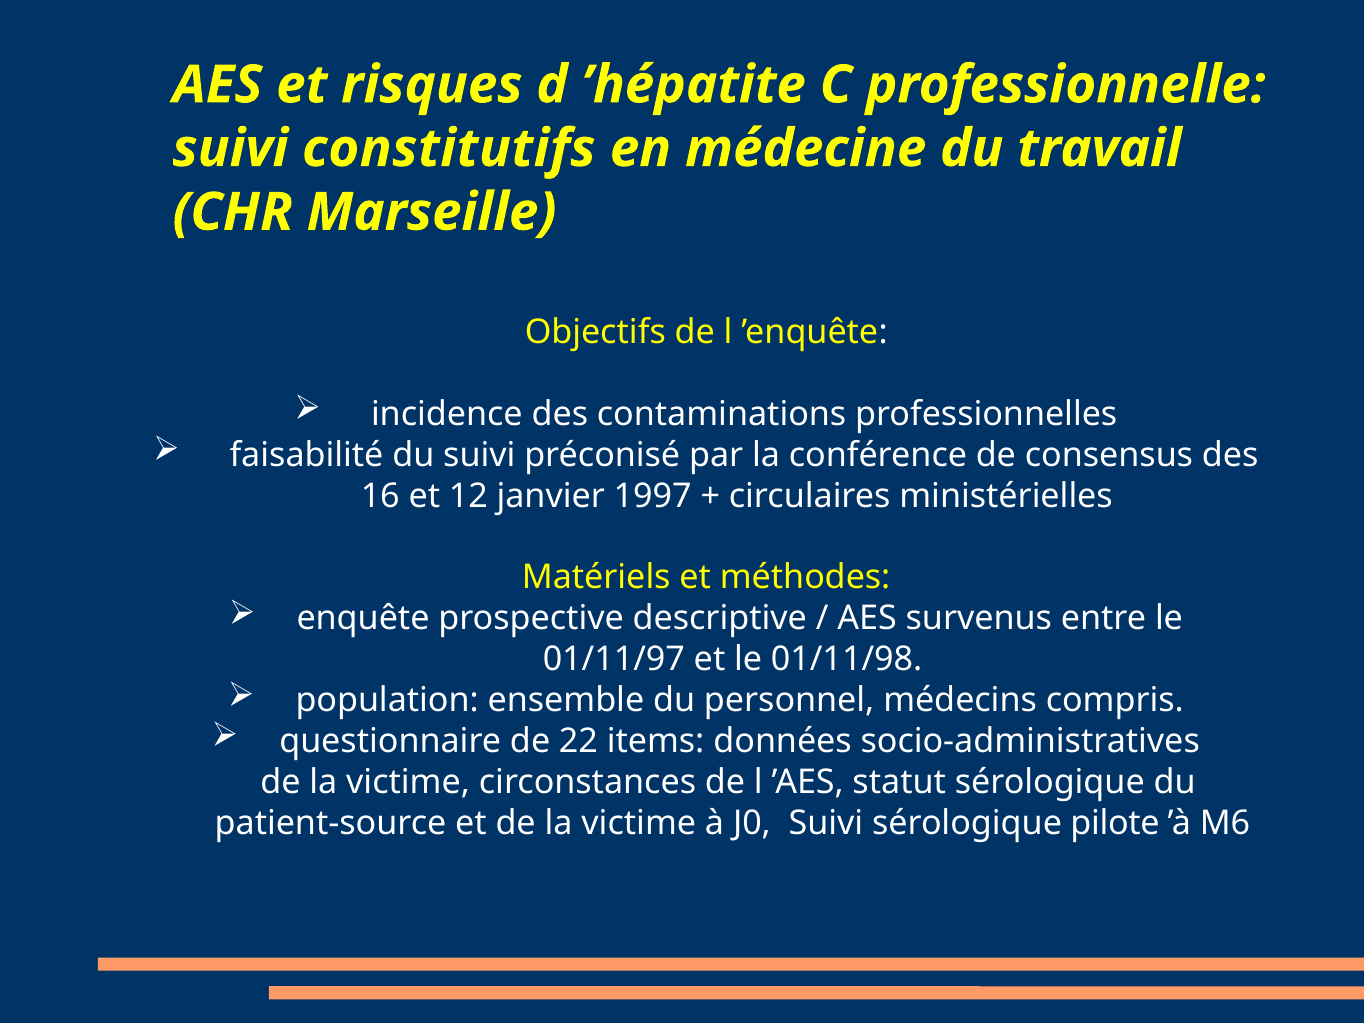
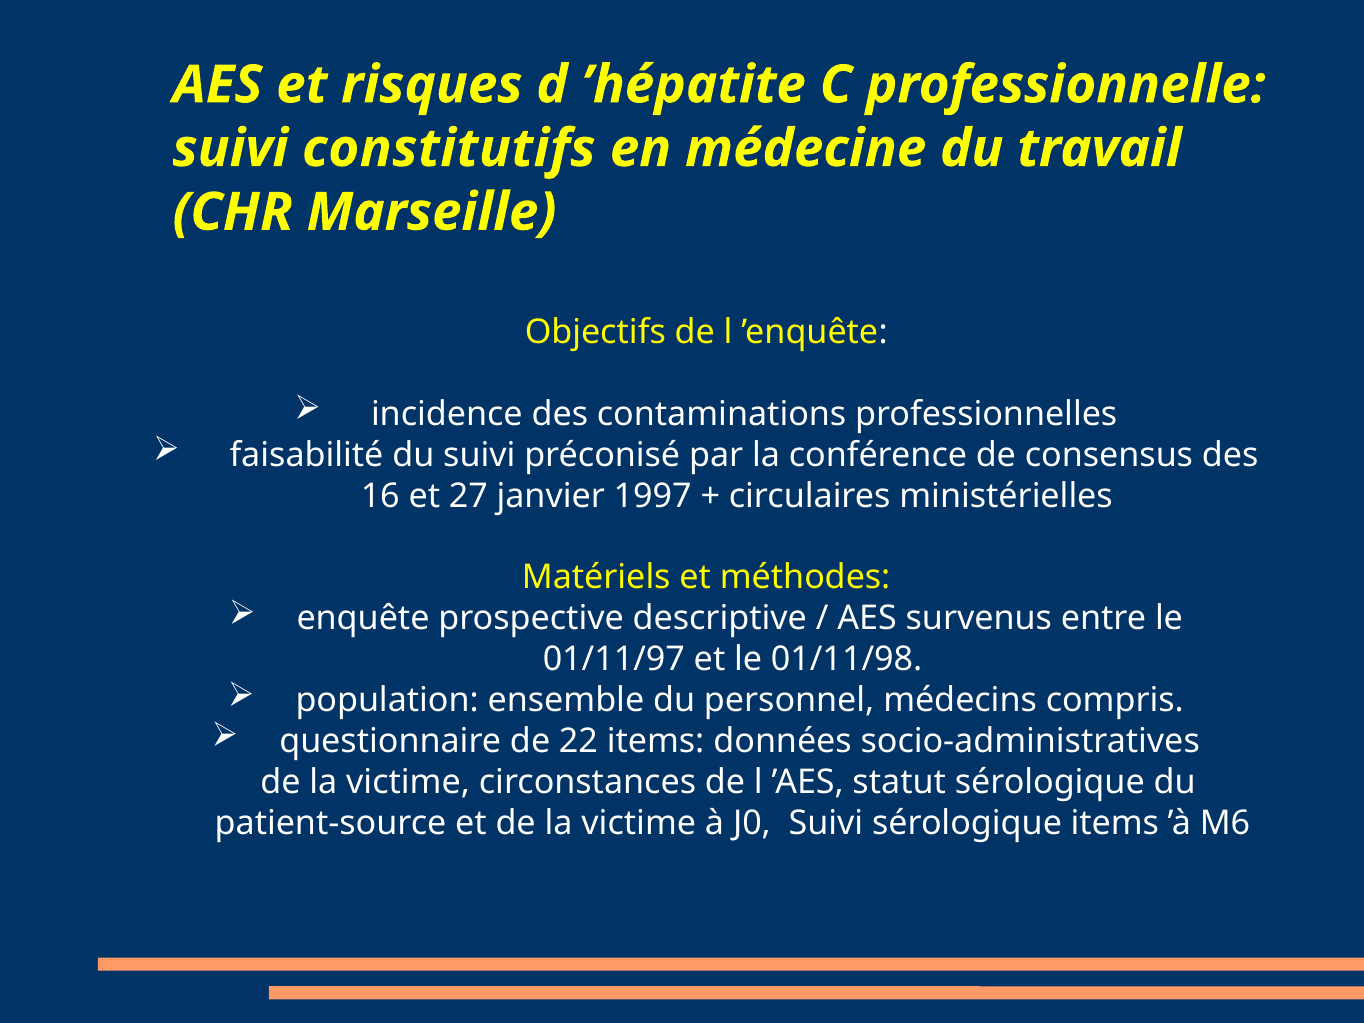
12: 12 -> 27
sérologique pilote: pilote -> items
